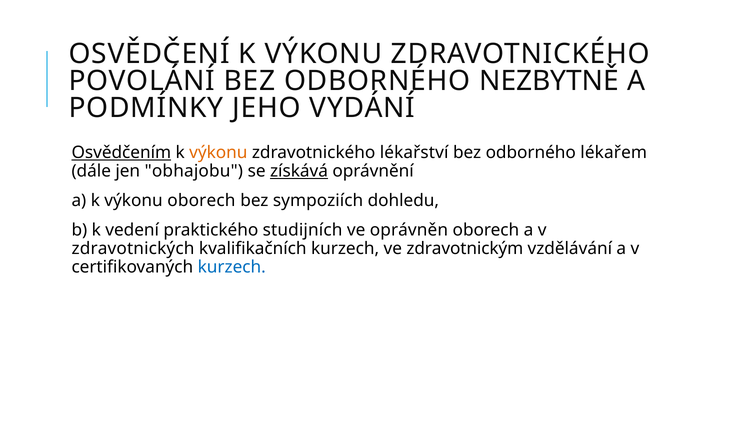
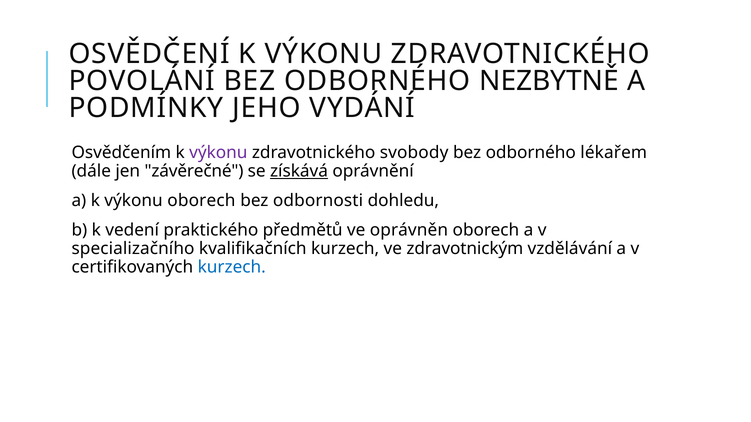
Osvědčením underline: present -> none
výkonu at (218, 153) colour: orange -> purple
lékařství: lékařství -> svobody
obhajobu: obhajobu -> závěrečné
sympoziích: sympoziích -> odbornosti
studijních: studijních -> předmětů
zdravotnických: zdravotnických -> specializačního
